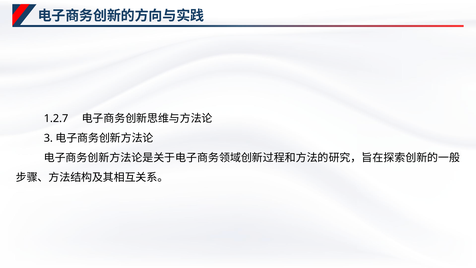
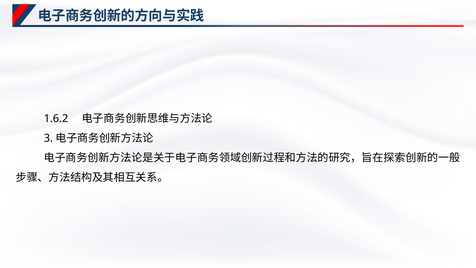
1.2.7: 1.2.7 -> 1.6.2
